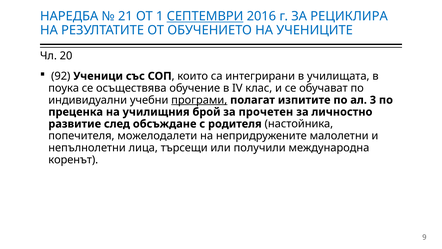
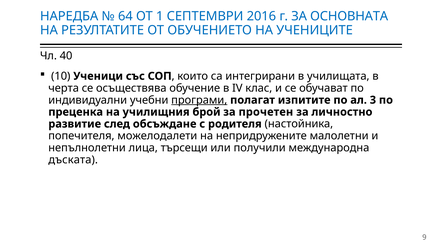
21: 21 -> 64
СЕПТЕМВРИ underline: present -> none
РЕЦИКЛИРА: РЕЦИКЛИРА -> ОСНОВНАТА
20: 20 -> 40
92: 92 -> 10
поука: поука -> черта
коренът: коренът -> дъската
